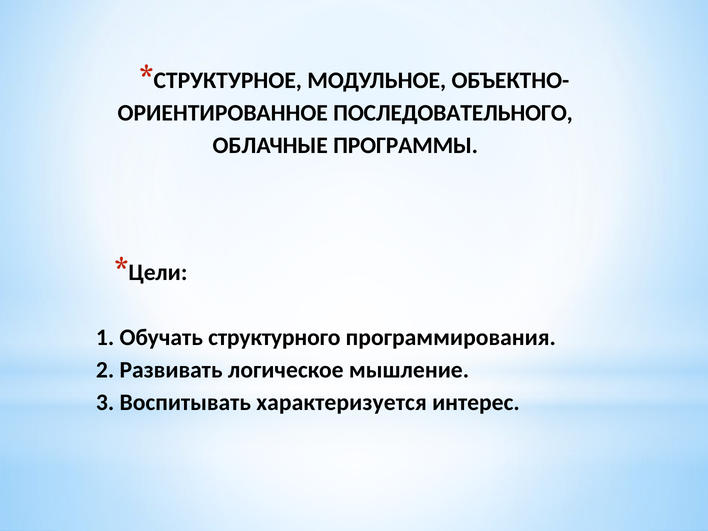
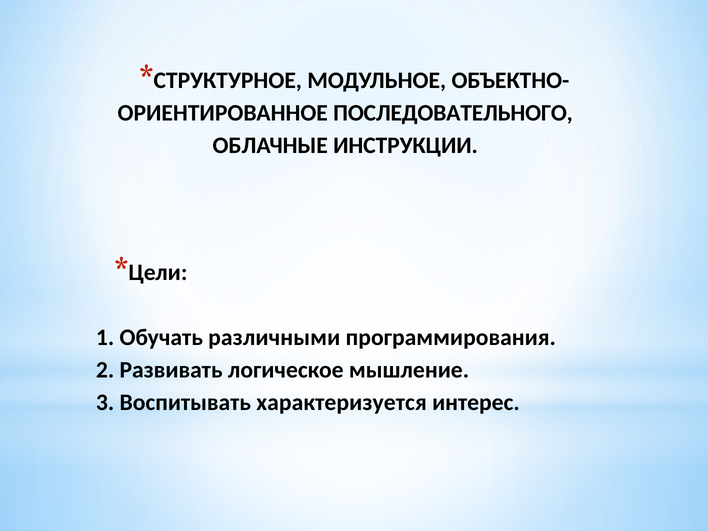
ПРОГРАММЫ: ПРОГРАММЫ -> ИНСТРУКЦИИ
структурного: структурного -> различными
